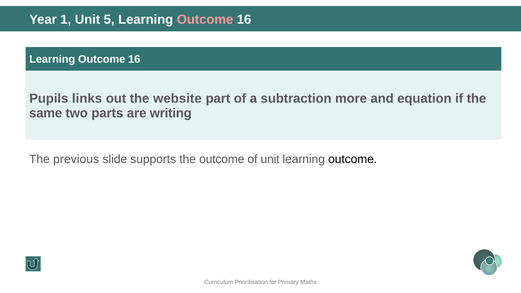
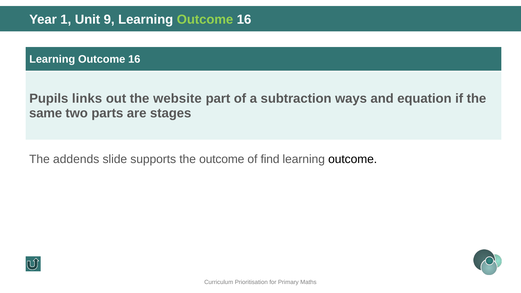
5: 5 -> 9
Outcome at (205, 19) colour: pink -> light green
more: more -> ways
writing: writing -> stages
previous: previous -> addends
of unit: unit -> find
